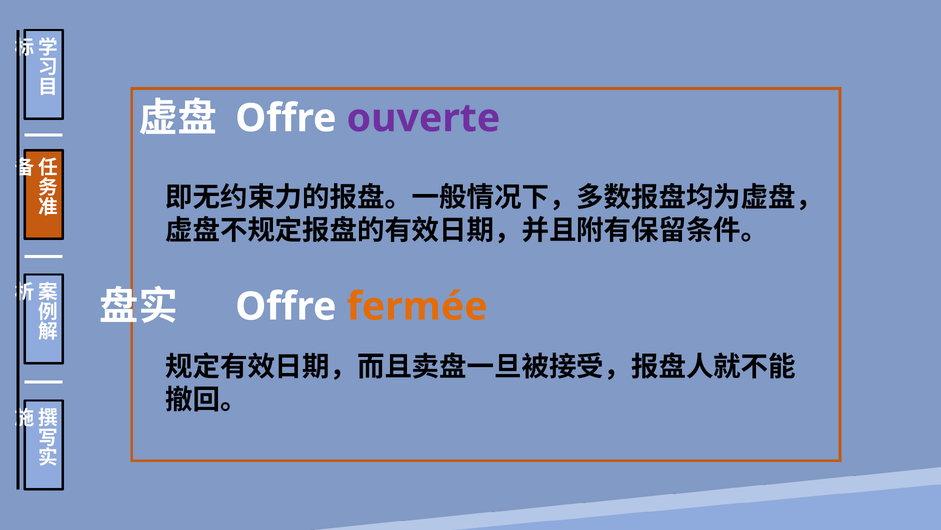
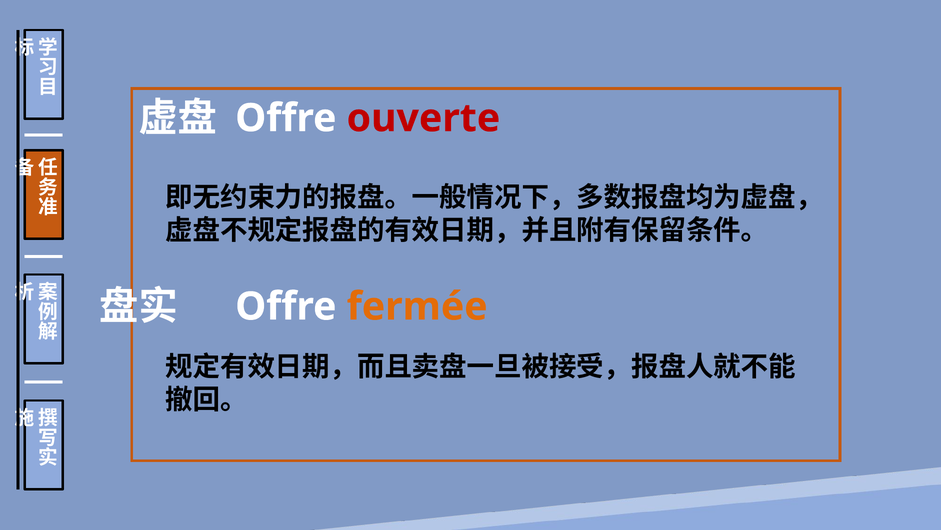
ouverte colour: purple -> red
